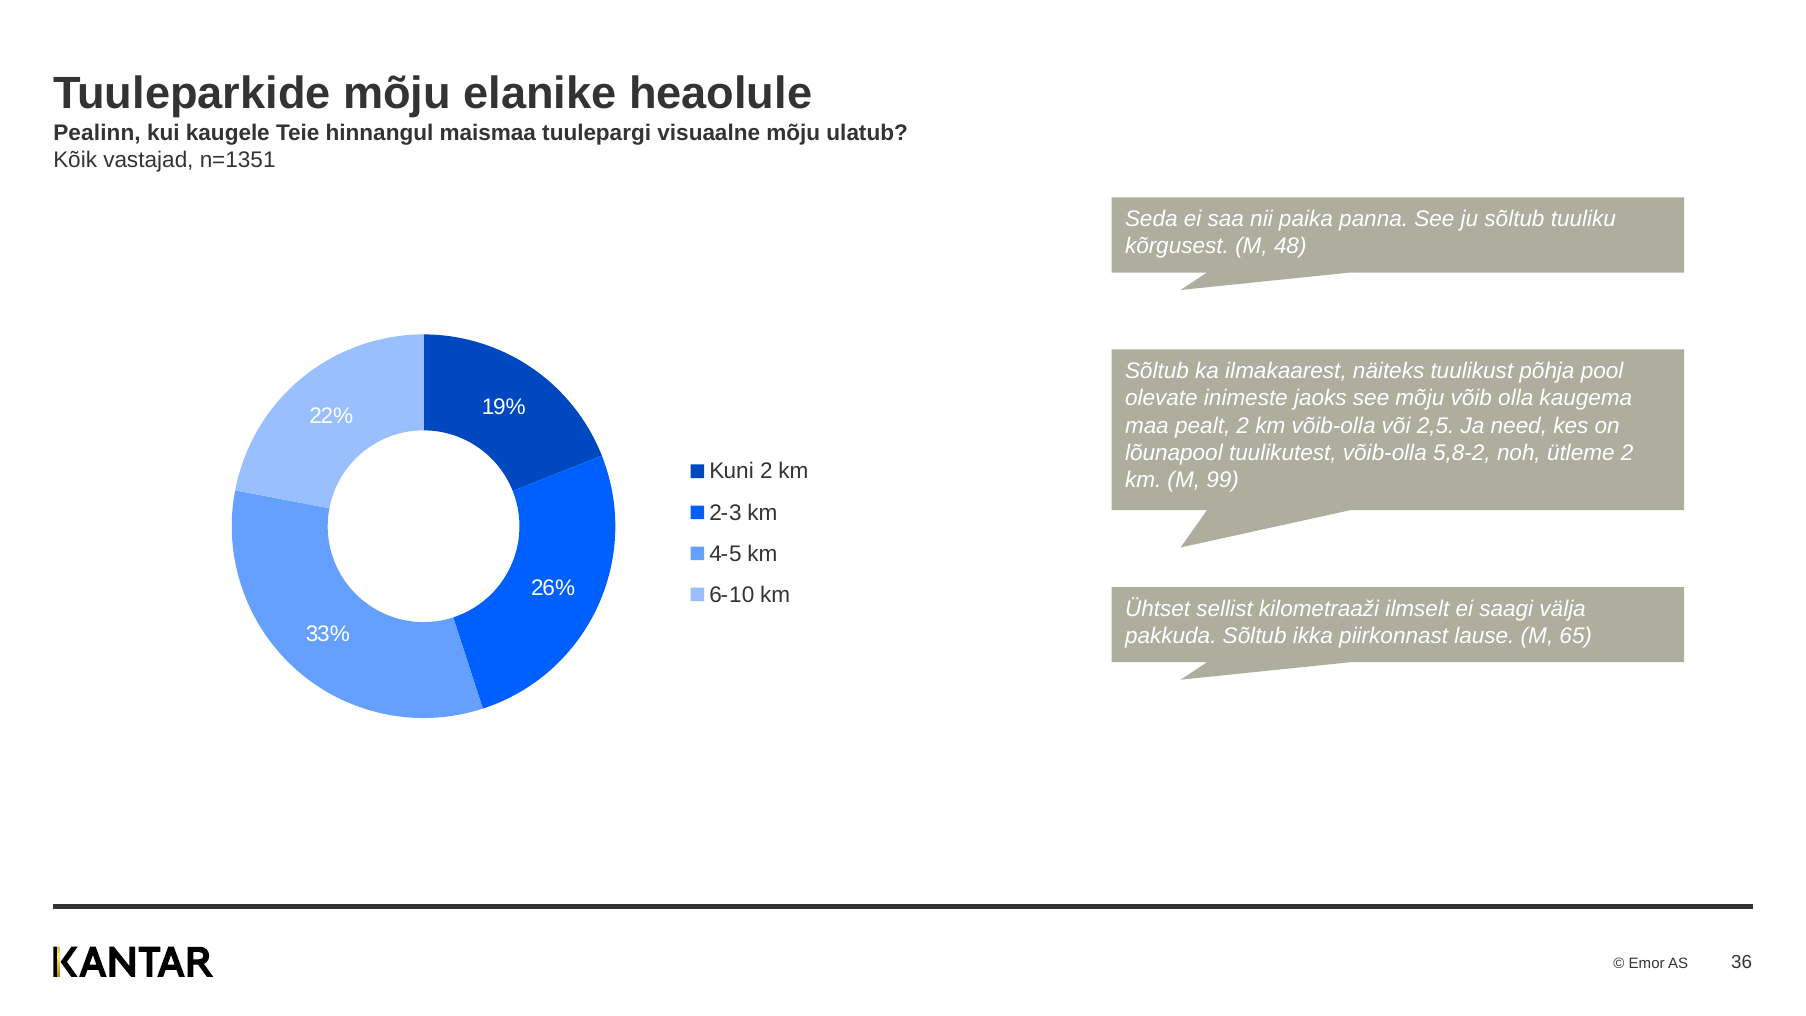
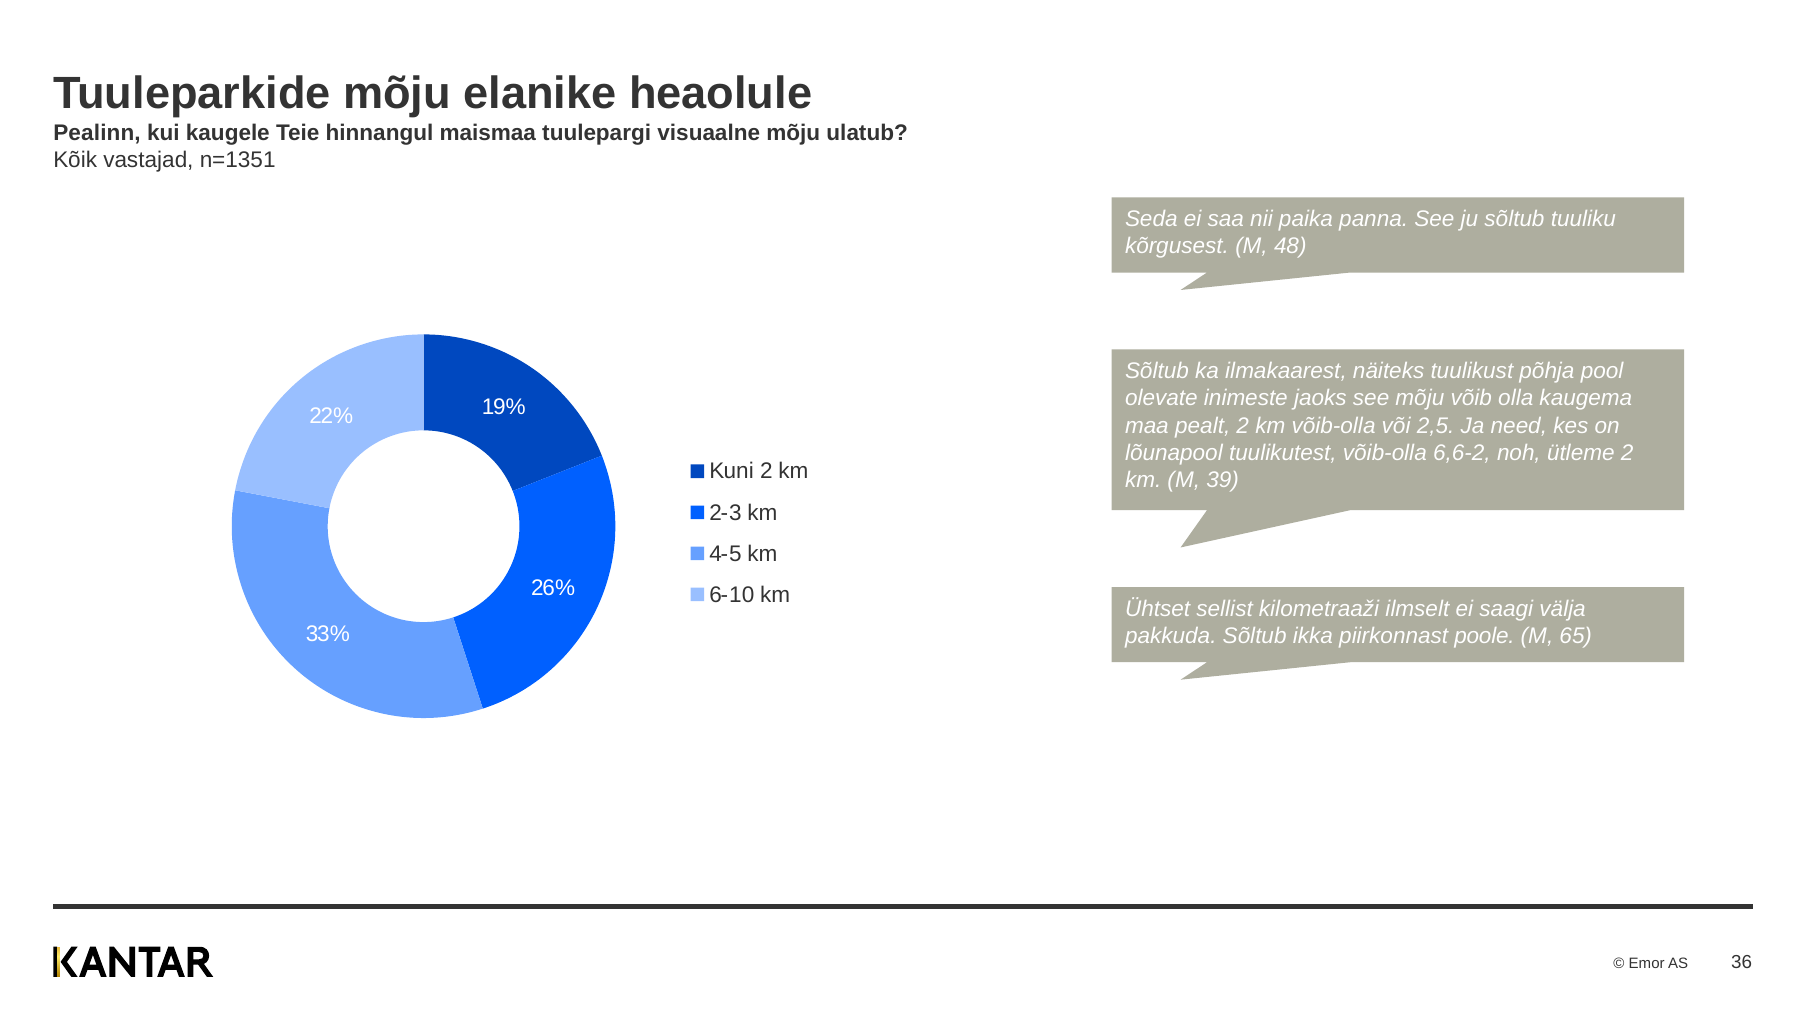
5,8-2: 5,8-2 -> 6,6-2
99: 99 -> 39
lause: lause -> poole
